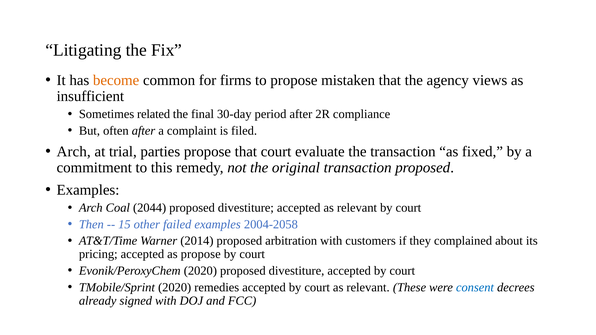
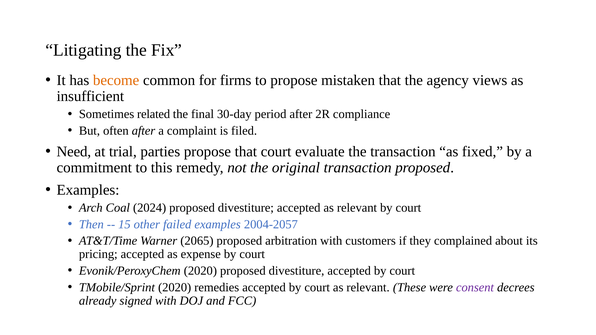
Arch at (74, 152): Arch -> Need
2044: 2044 -> 2024
2004-2058: 2004-2058 -> 2004-2057
2014: 2014 -> 2065
as propose: propose -> expense
consent colour: blue -> purple
